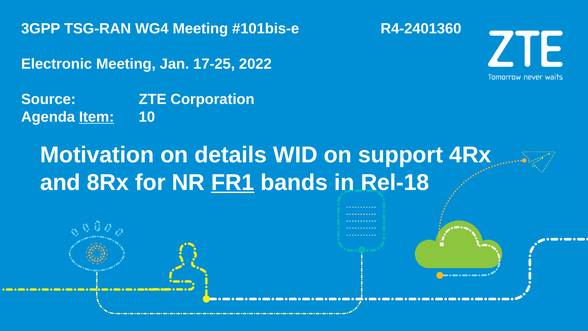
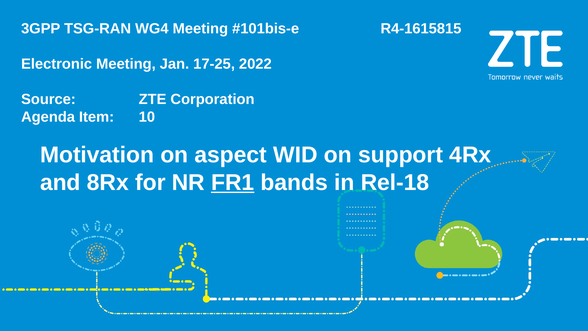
R4-2401360: R4-2401360 -> R4-1615815
Item underline: present -> none
details: details -> aspect
